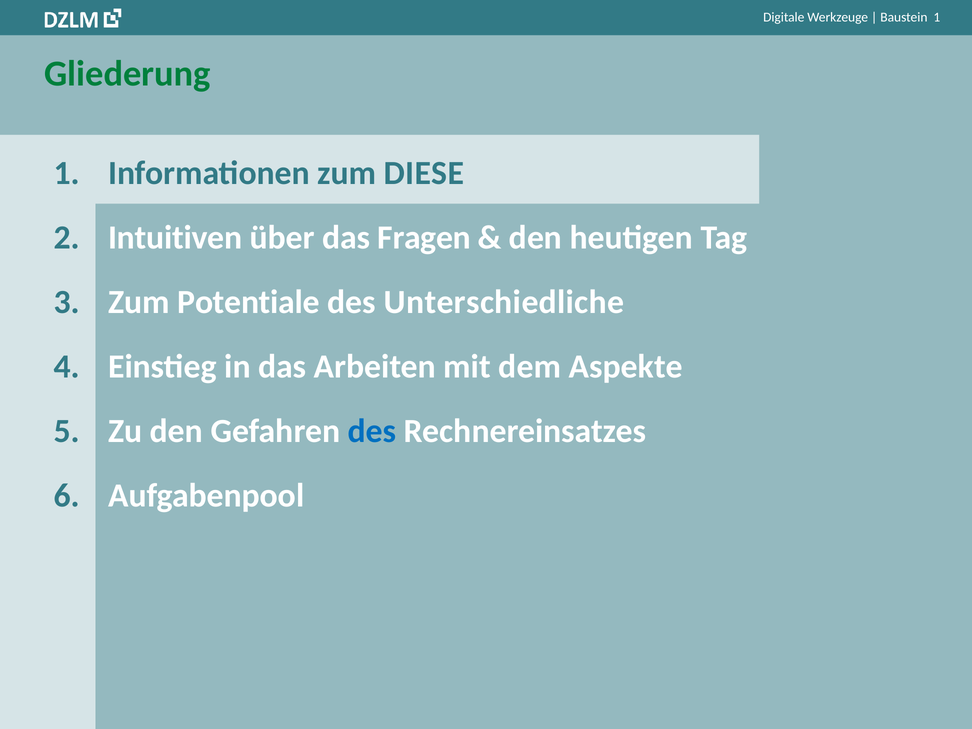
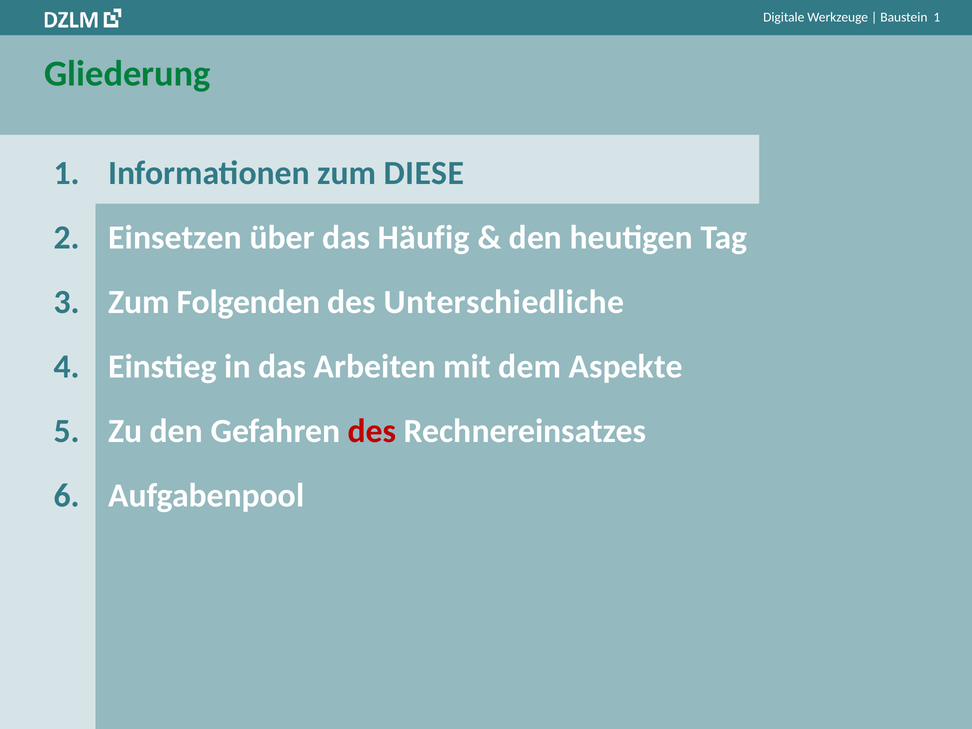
Intuitiven: Intuitiven -> Einsetzen
Fragen: Fragen -> Häufig
Potentiale: Potentiale -> Folgenden
des at (372, 431) colour: blue -> red
